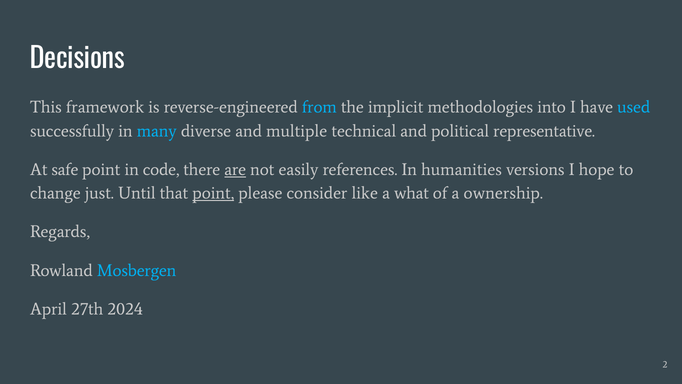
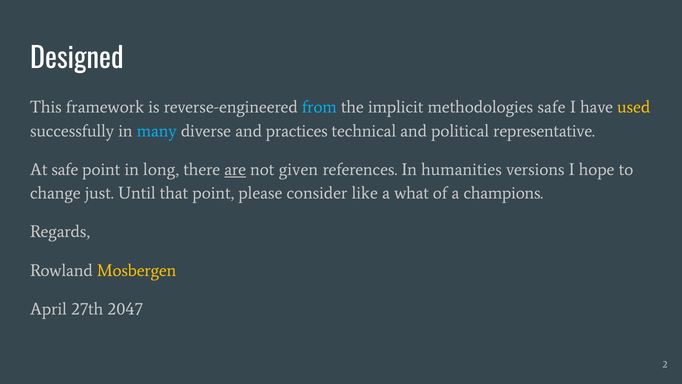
Decisions: Decisions -> Designed
methodologies into: into -> safe
used colour: light blue -> yellow
multiple: multiple -> practices
code: code -> long
easily: easily -> given
point at (213, 193) underline: present -> none
ownership: ownership -> champions
Mosbergen colour: light blue -> yellow
2024: 2024 -> 2047
